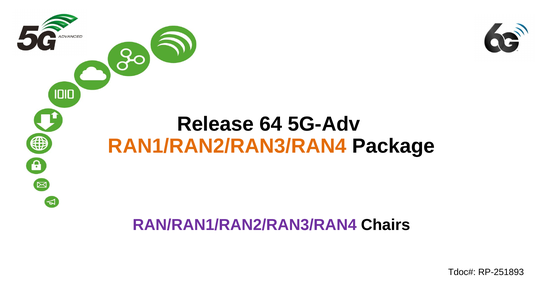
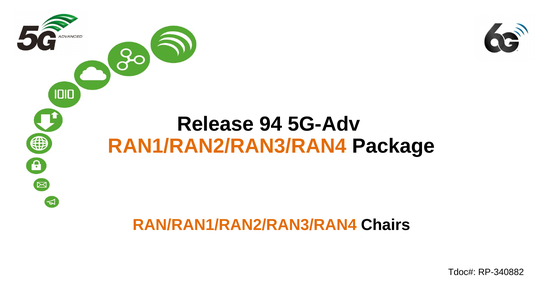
64: 64 -> 94
RAN/RAN1/RAN2/RAN3/RAN4 colour: purple -> orange
RP-251893: RP-251893 -> RP-340882
